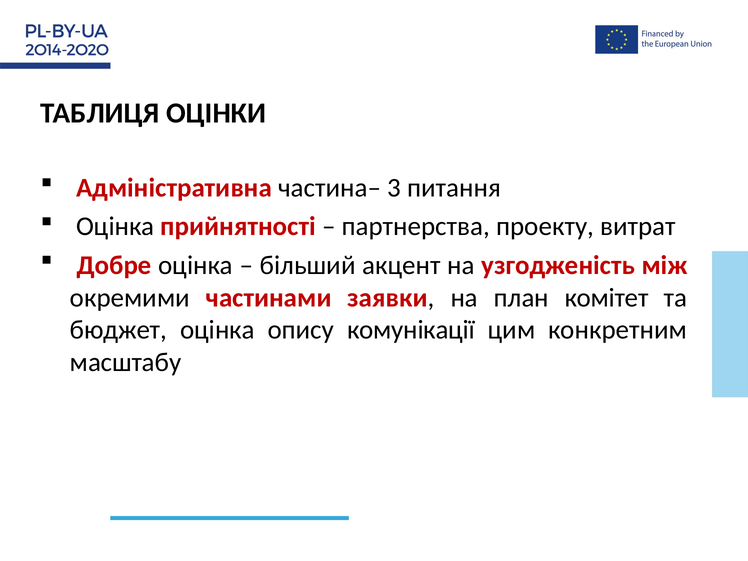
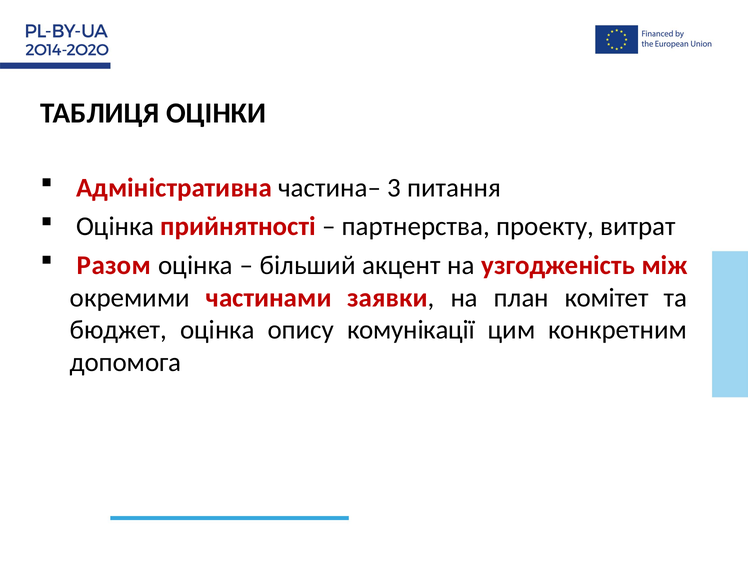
Добре: Добре -> Разом
масштабу: масштабу -> допомога
